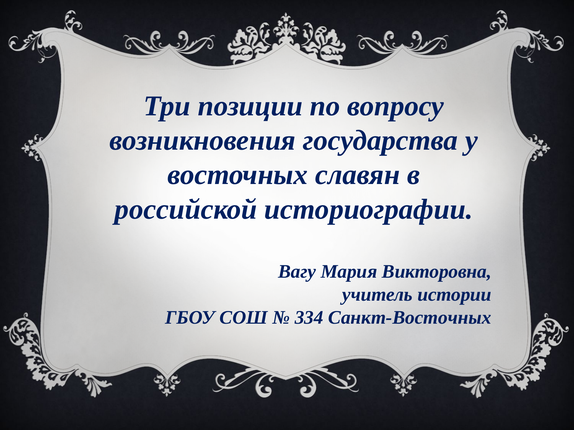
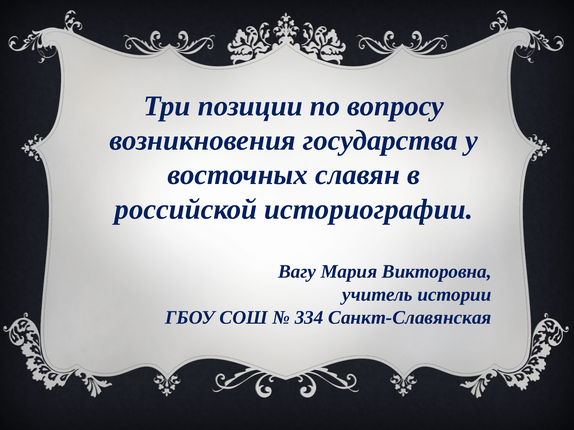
Санкт-Восточных: Санкт-Восточных -> Санкт-Славянская
